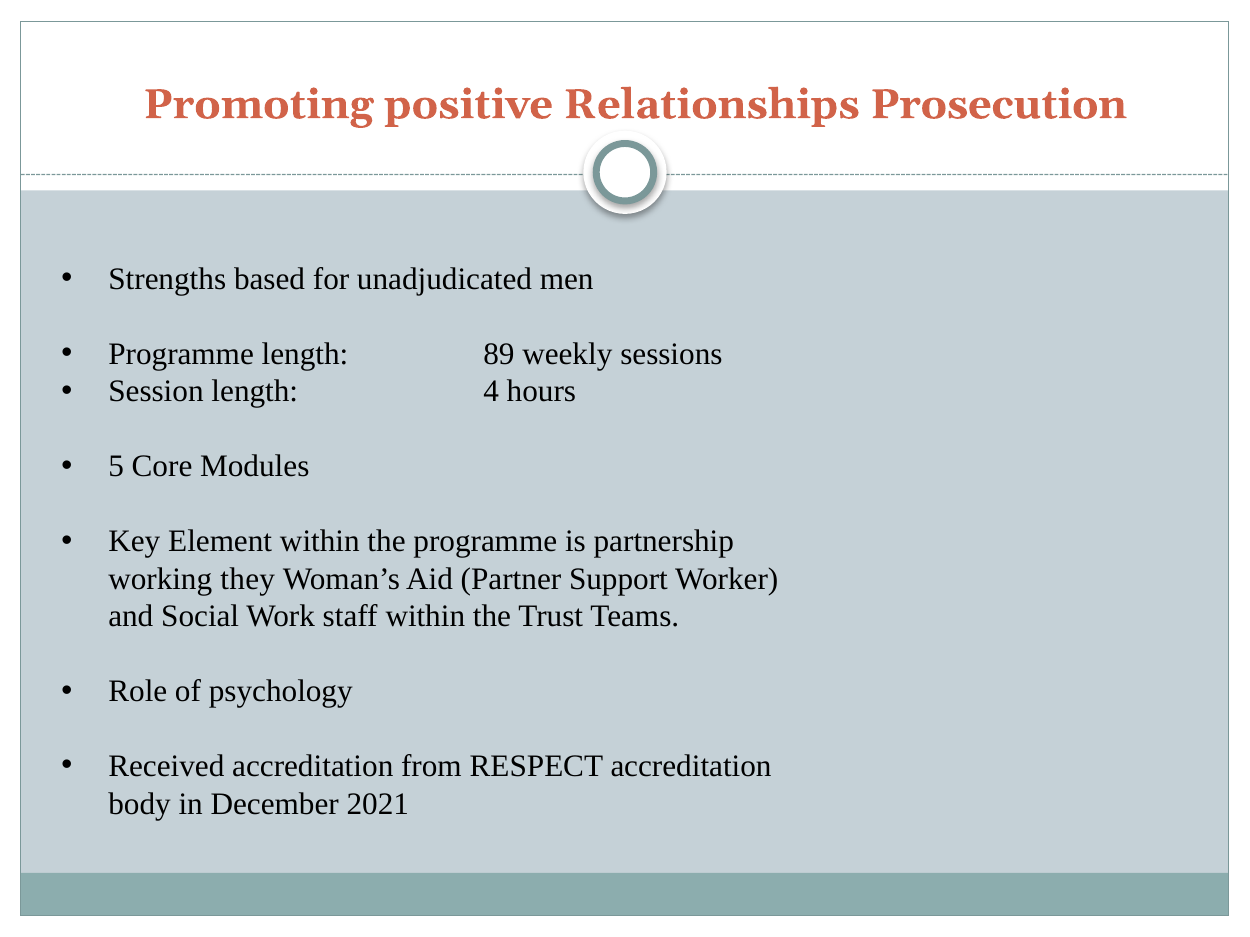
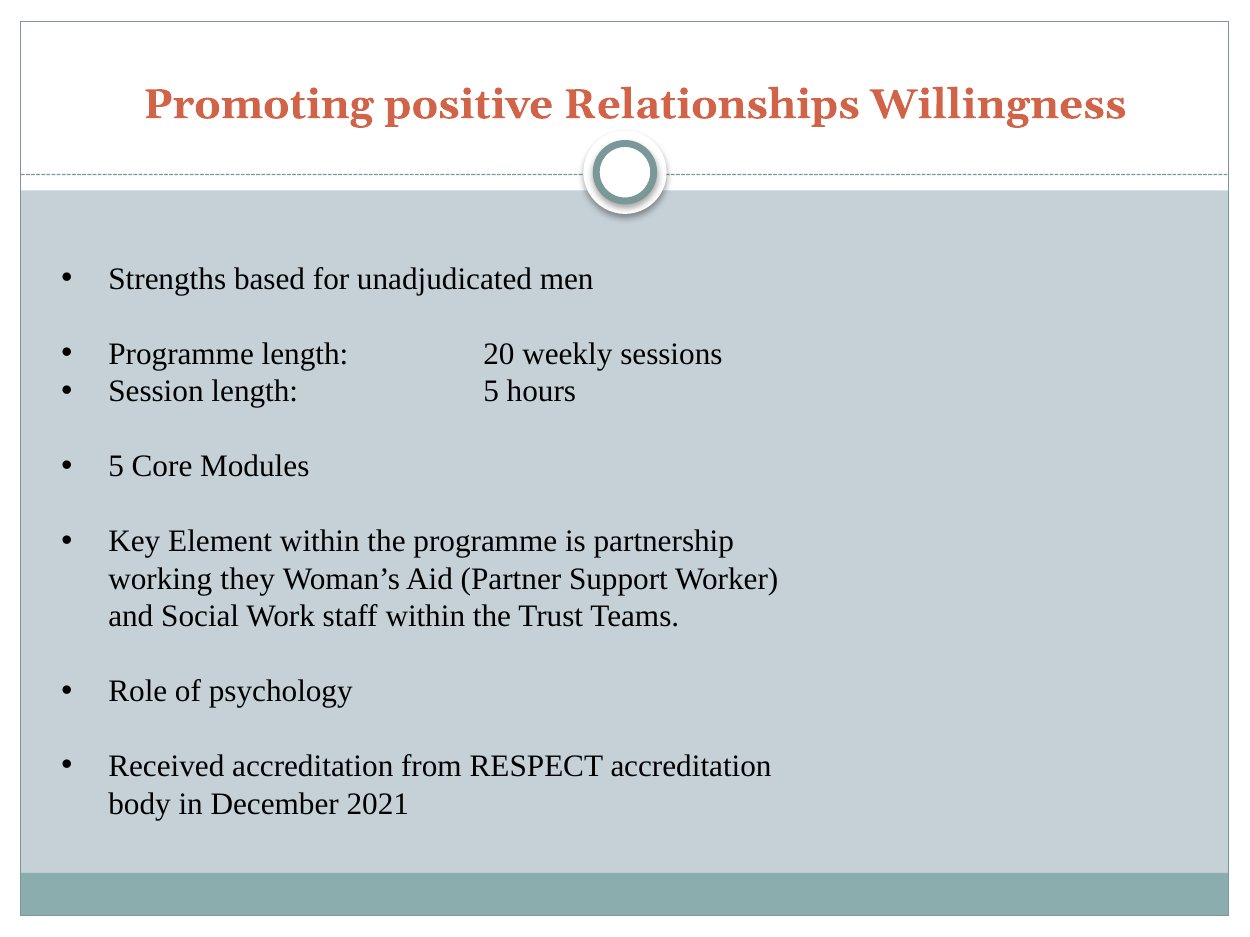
Prosecution: Prosecution -> Willingness
89: 89 -> 20
length 4: 4 -> 5
